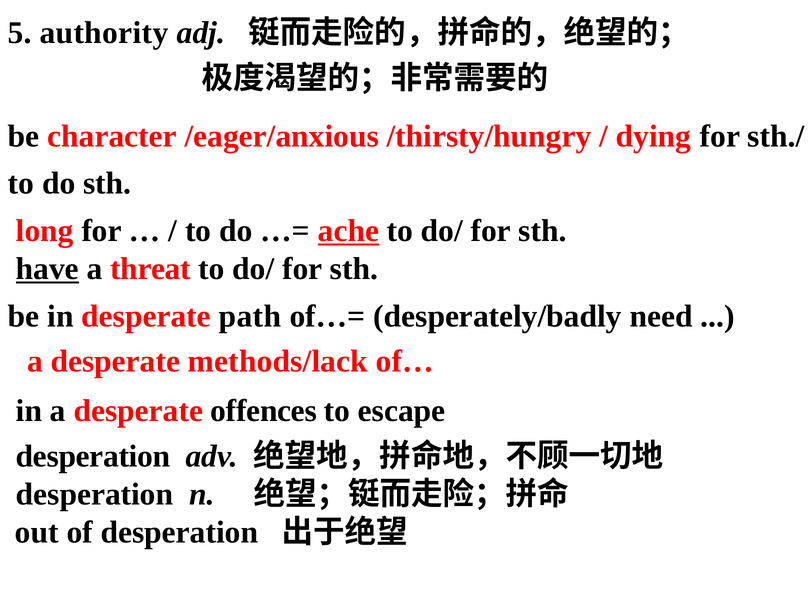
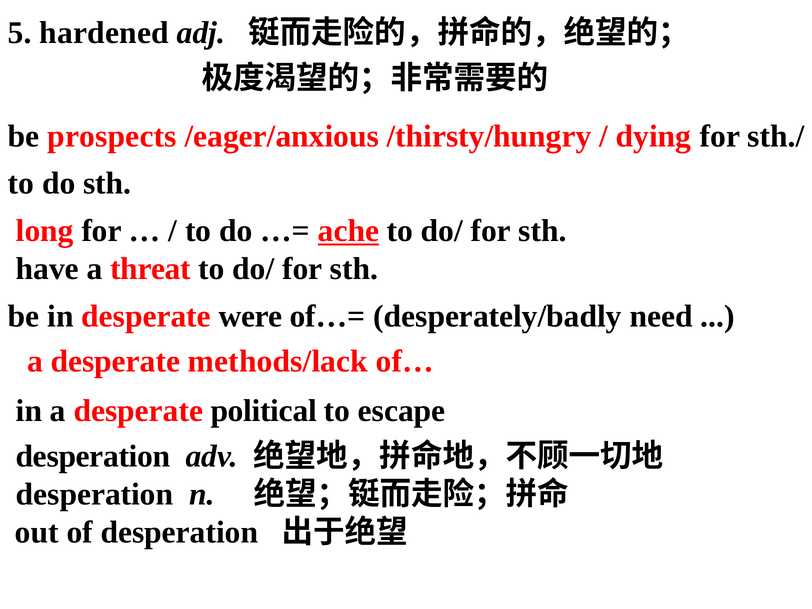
authority: authority -> hardened
character: character -> prospects
have underline: present -> none
path: path -> were
offences: offences -> political
